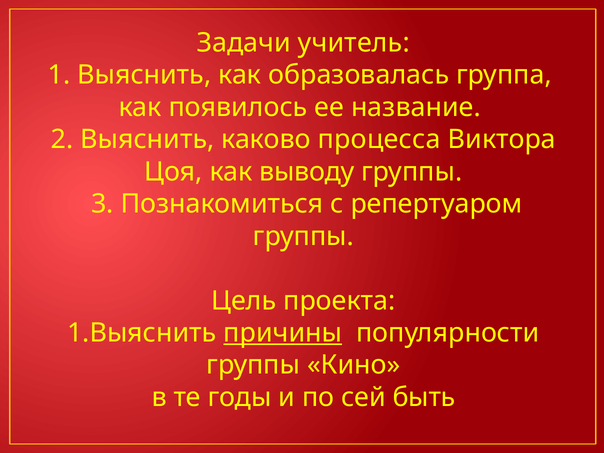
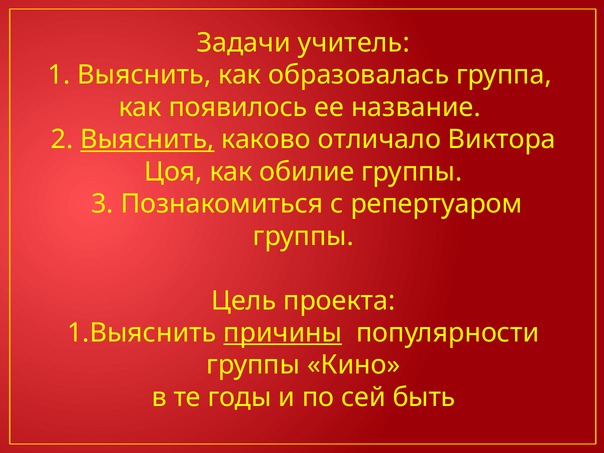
Выяснить at (147, 140) underline: none -> present
процесса: процесса -> отличало
выводу: выводу -> обилие
